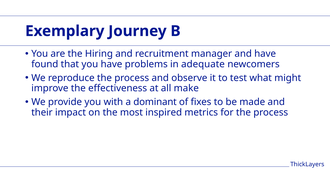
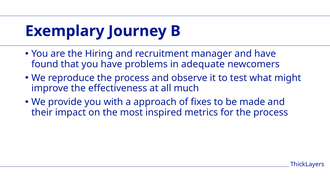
make: make -> much
dominant: dominant -> approach
